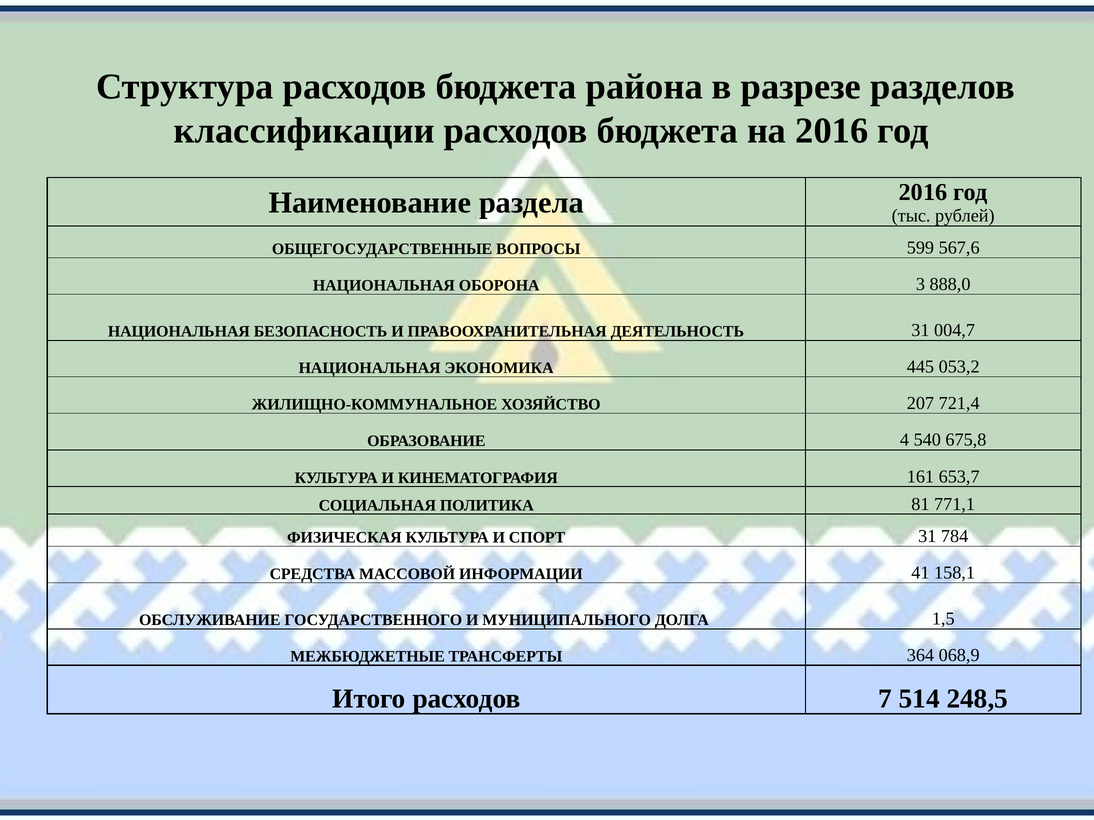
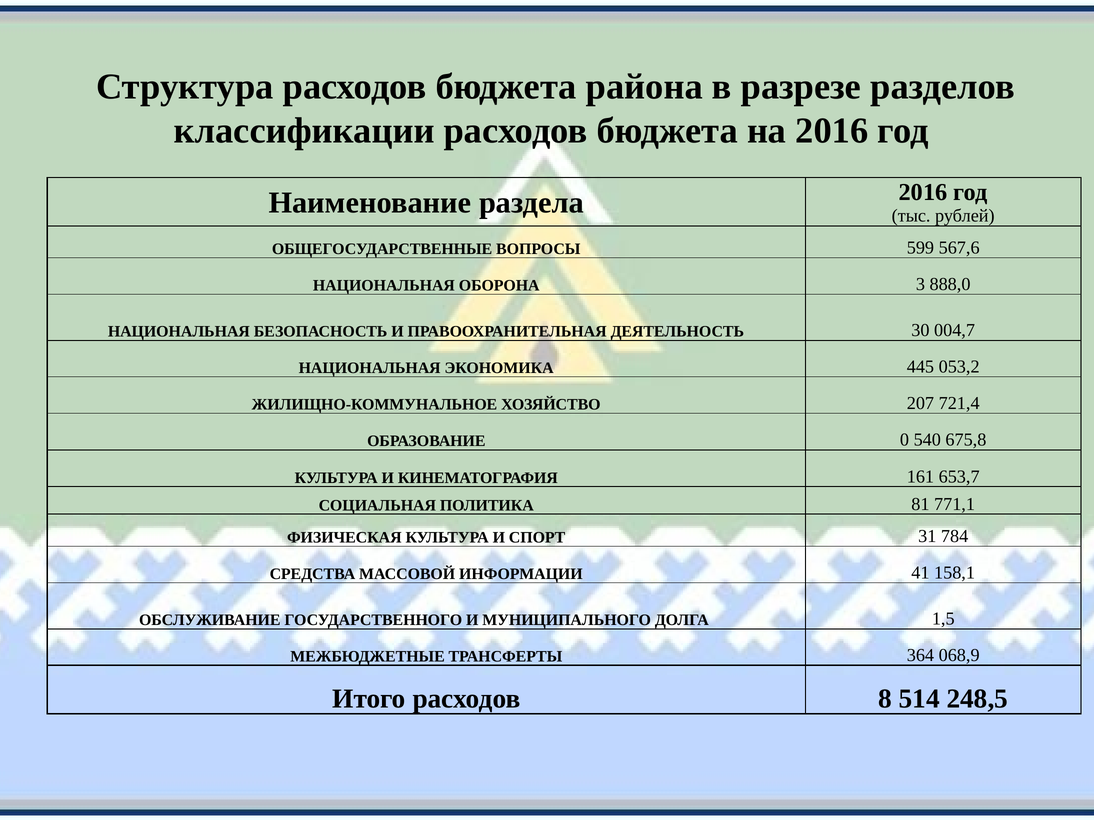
ДЕЯТЕЛЬНОСТЬ 31: 31 -> 30
4: 4 -> 0
7: 7 -> 8
